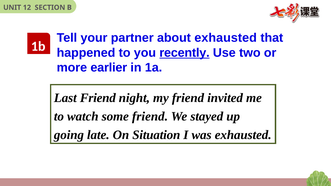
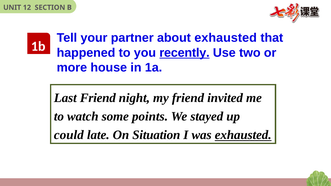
earlier: earlier -> house
some friend: friend -> points
going: going -> could
exhausted at (243, 135) underline: none -> present
